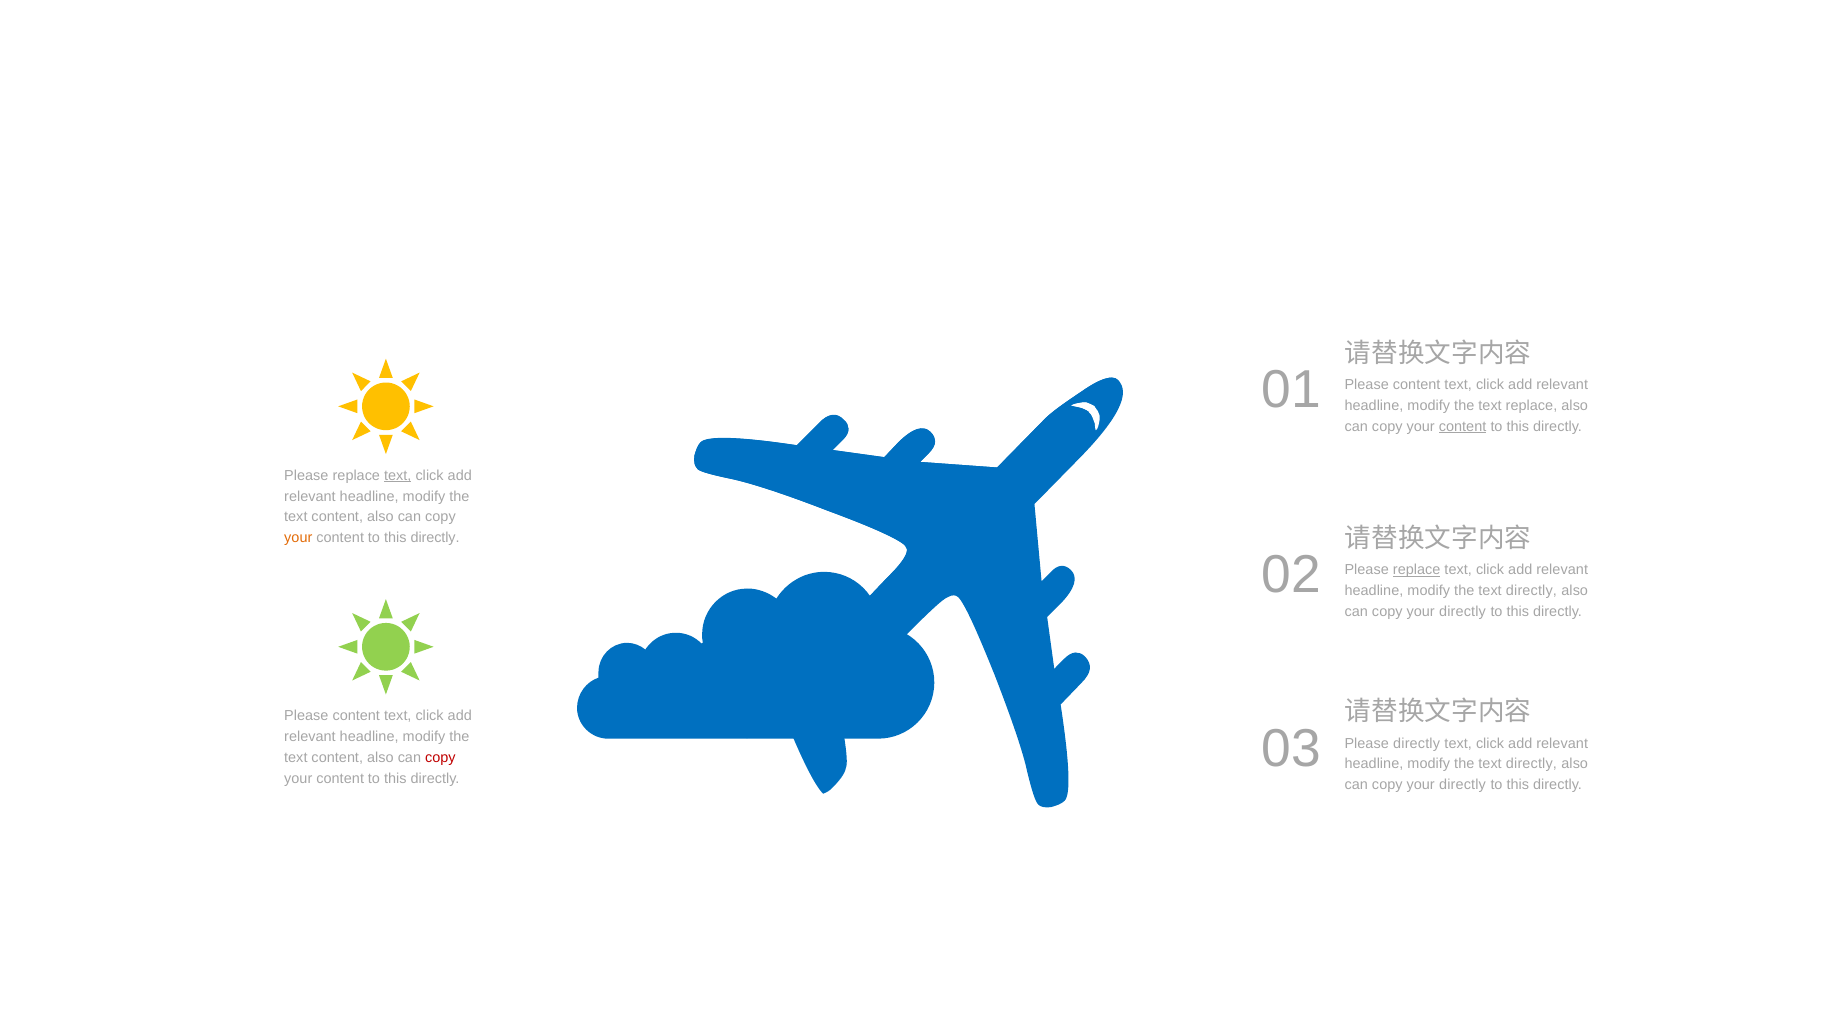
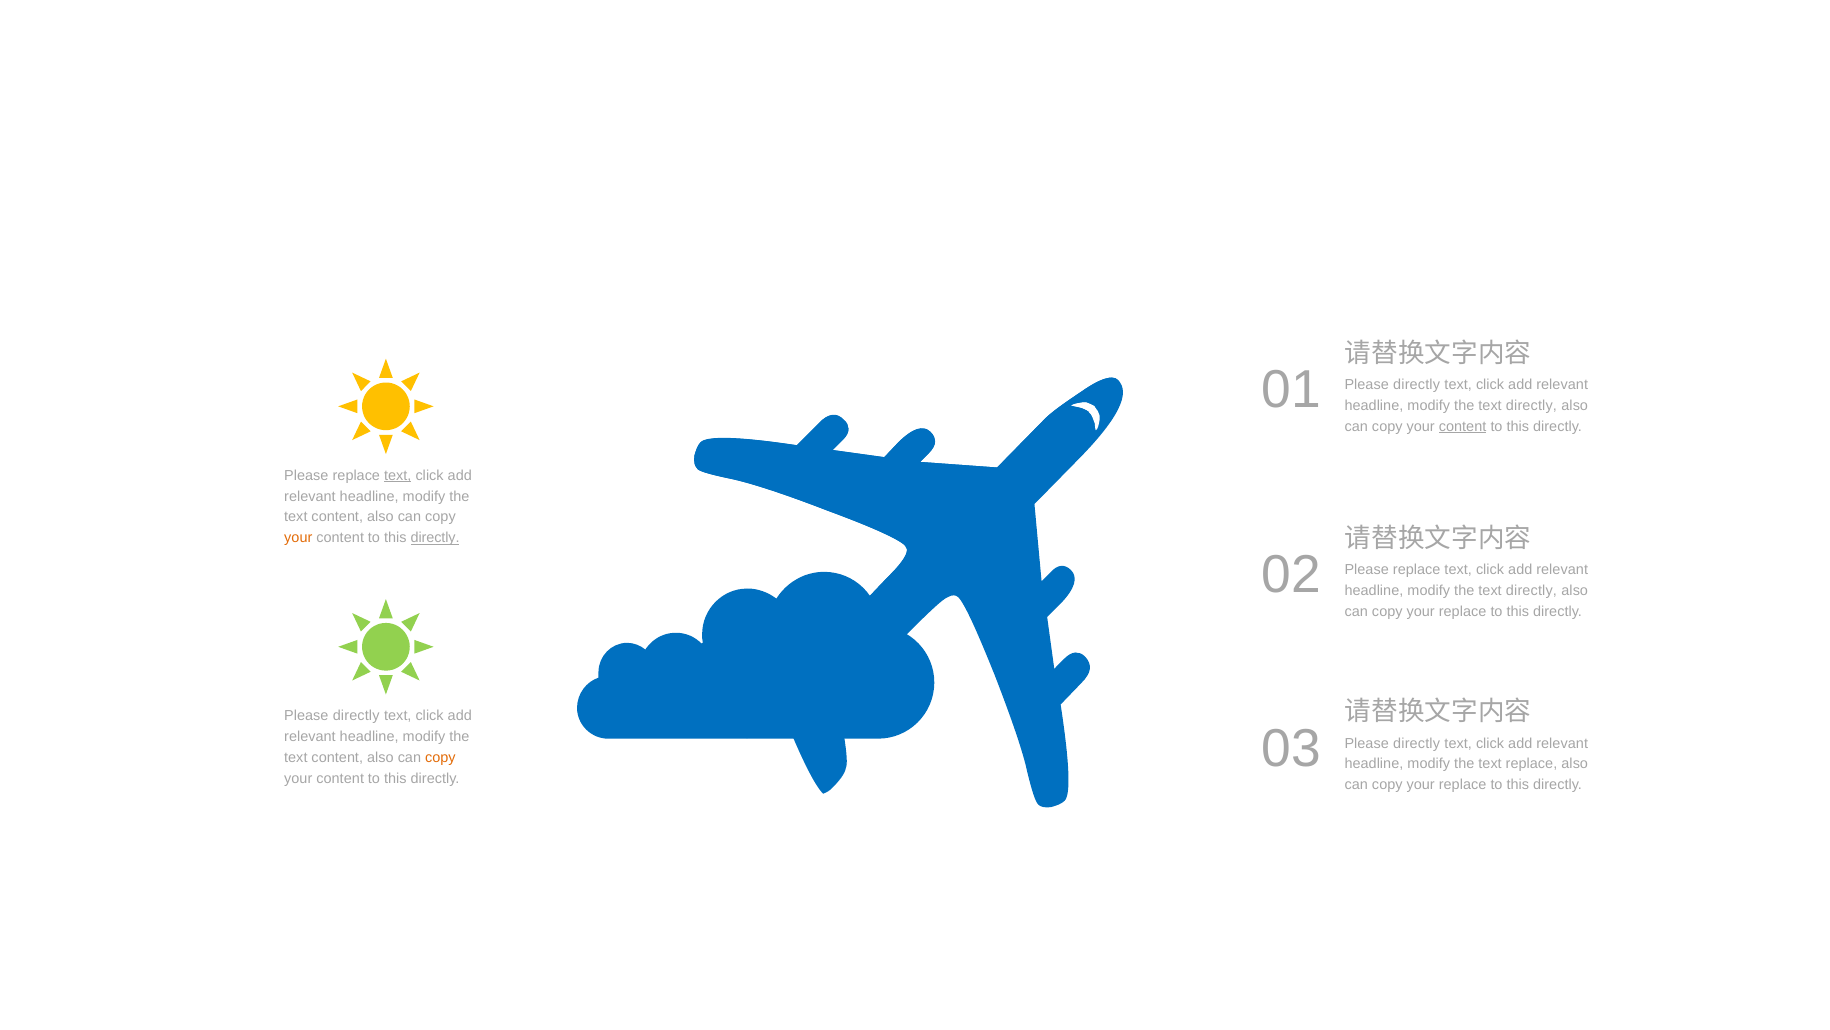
01 Please content: content -> directly
replace at (1531, 405): replace -> directly
directly at (435, 537) underline: none -> present
replace at (1417, 570) underline: present -> none
directly at (1463, 611): directly -> replace
content at (356, 716): content -> directly
copy at (440, 757) colour: red -> orange
directly at (1531, 764): directly -> replace
directly at (1463, 784): directly -> replace
